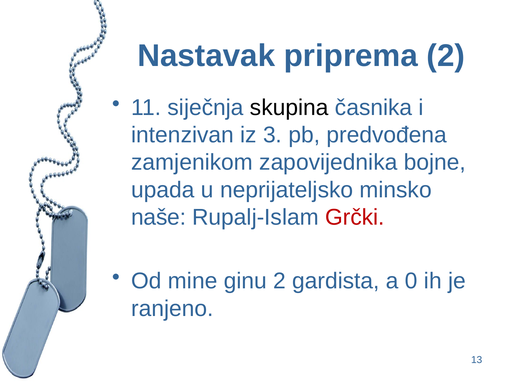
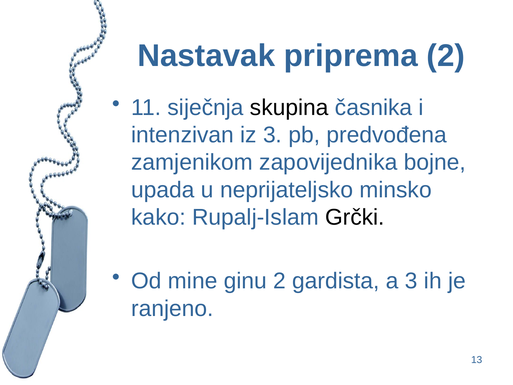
naše: naše -> kako
Grčki colour: red -> black
a 0: 0 -> 3
